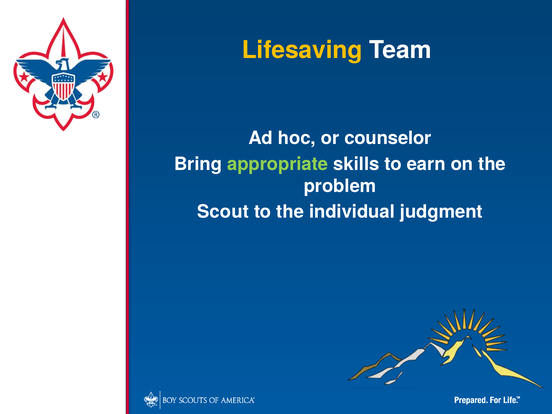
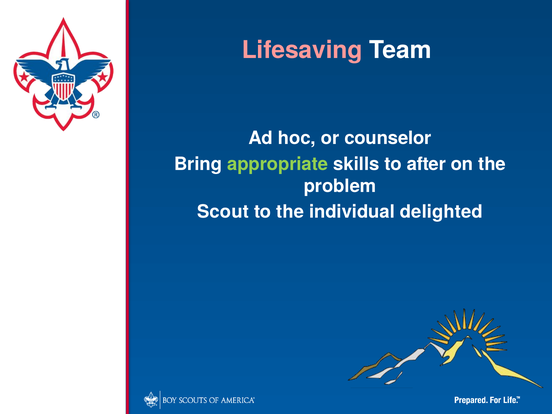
Lifesaving colour: yellow -> pink
earn: earn -> after
judgment: judgment -> delighted
